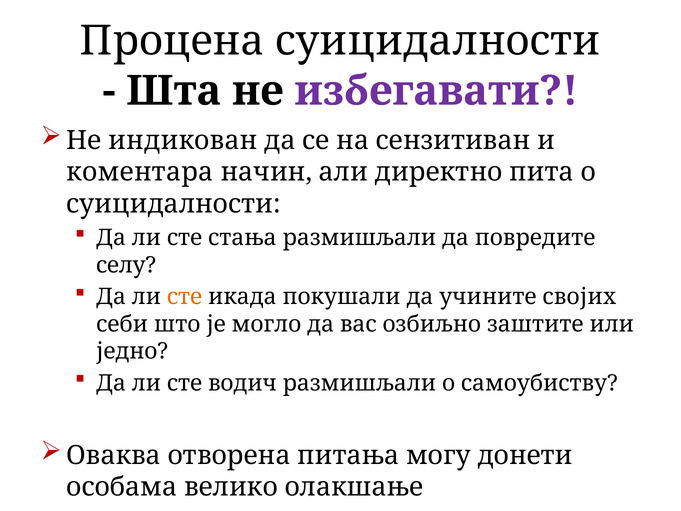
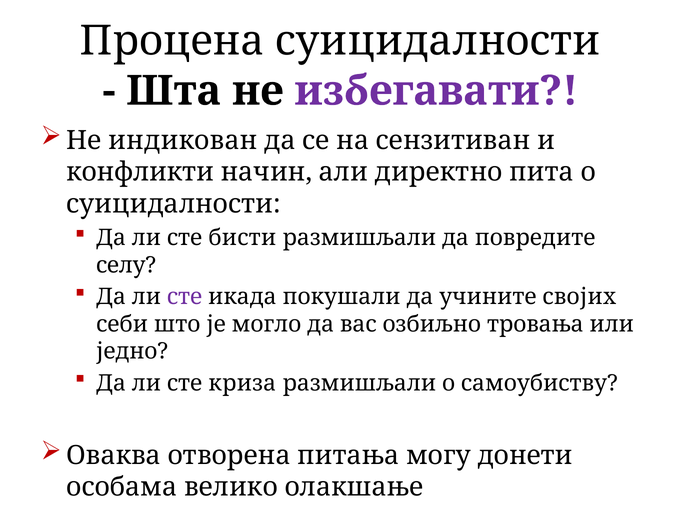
коментара: коментара -> конфликти
стања: стања -> бисти
сте at (185, 297) colour: orange -> purple
заштите: заштите -> тровања
водич: водич -> криза
